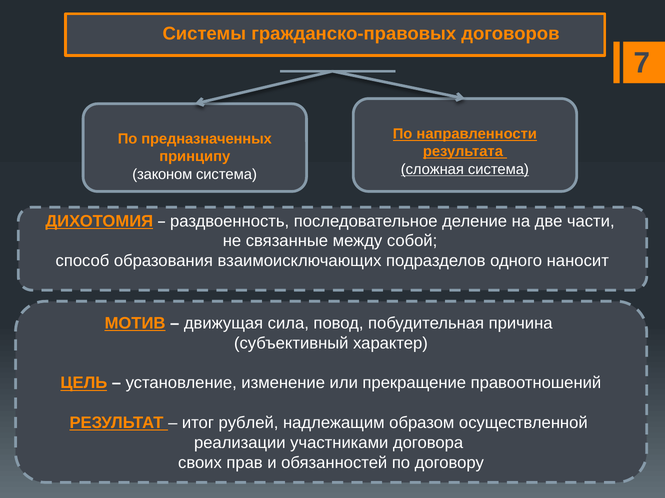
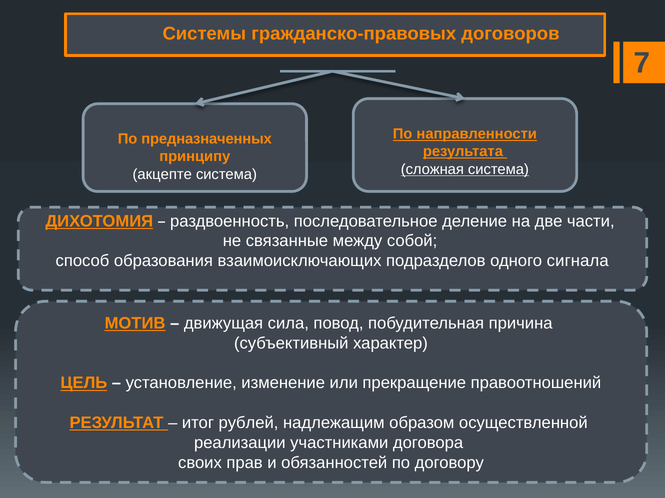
законом: законом -> акцепте
наносит: наносит -> сигнала
